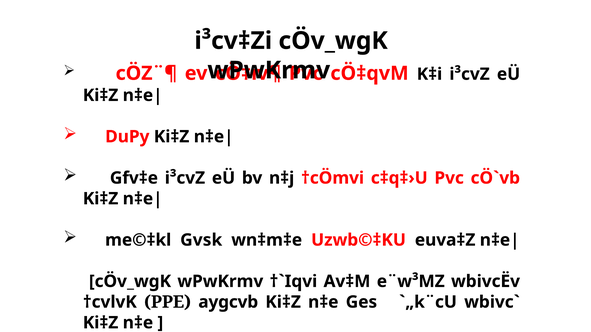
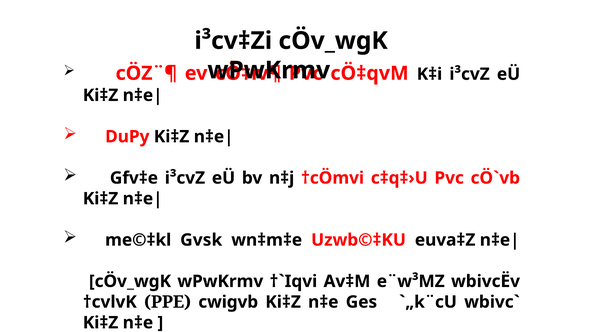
aygcvb: aygcvb -> cwigvb
